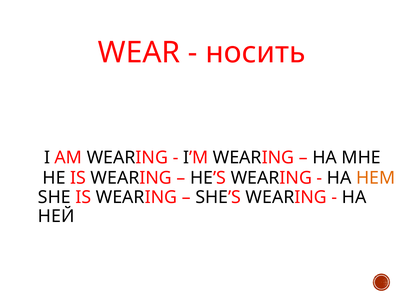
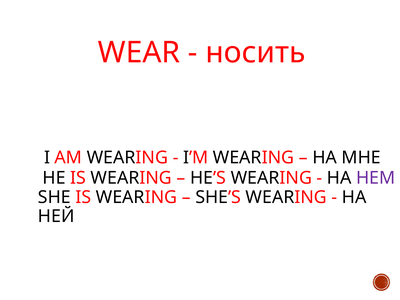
НЕМ colour: orange -> purple
